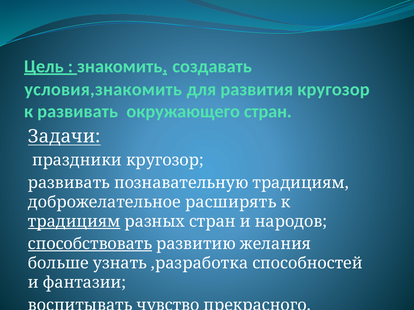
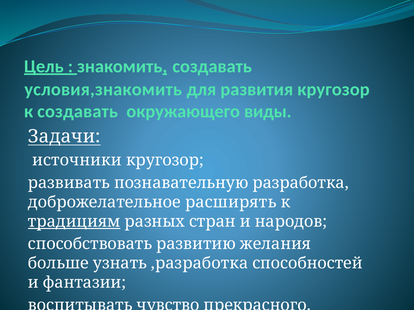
к развивать: развивать -> создавать
окружающего стран: стран -> виды
праздники: праздники -> источники
познавательную традициям: традициям -> разработка
способствовать underline: present -> none
